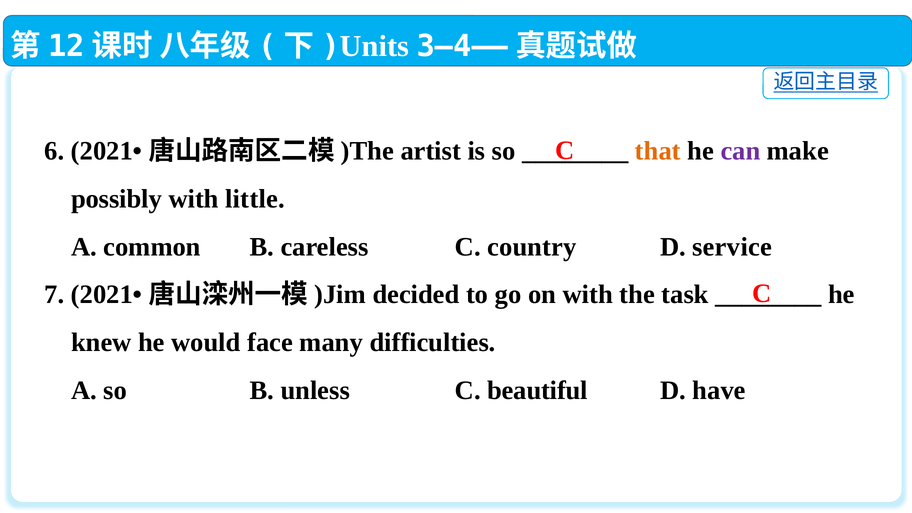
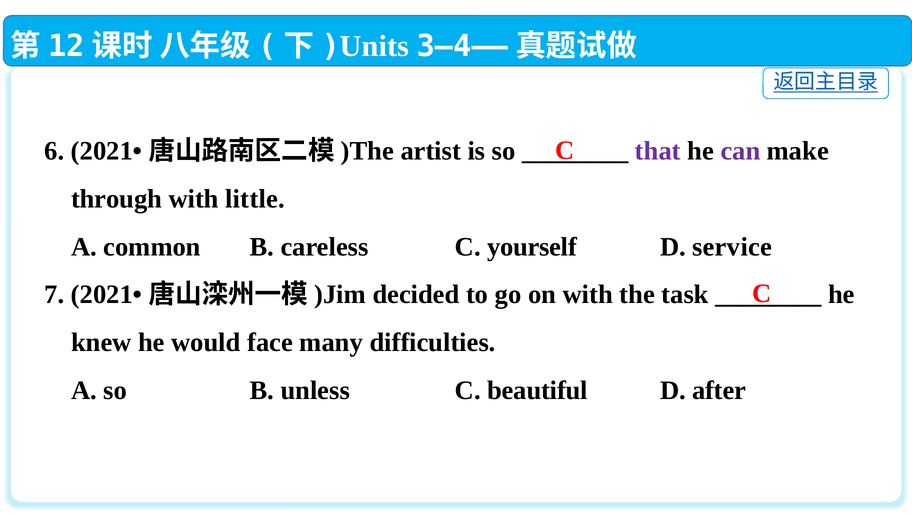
that colour: orange -> purple
possibly: possibly -> through
country: country -> yourself
have: have -> after
